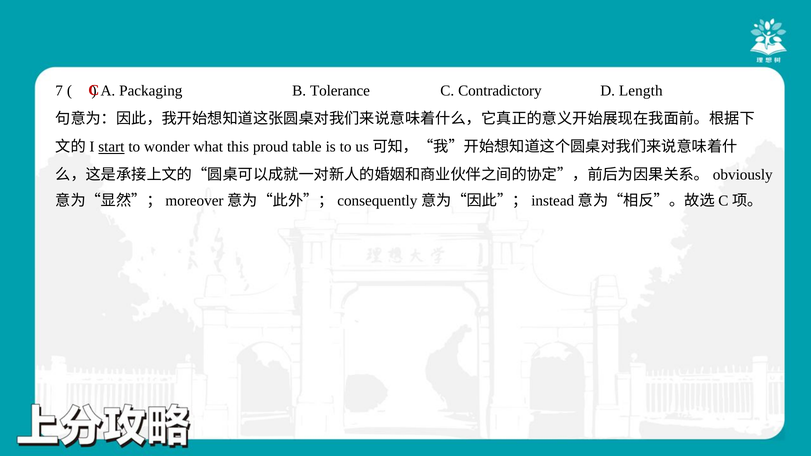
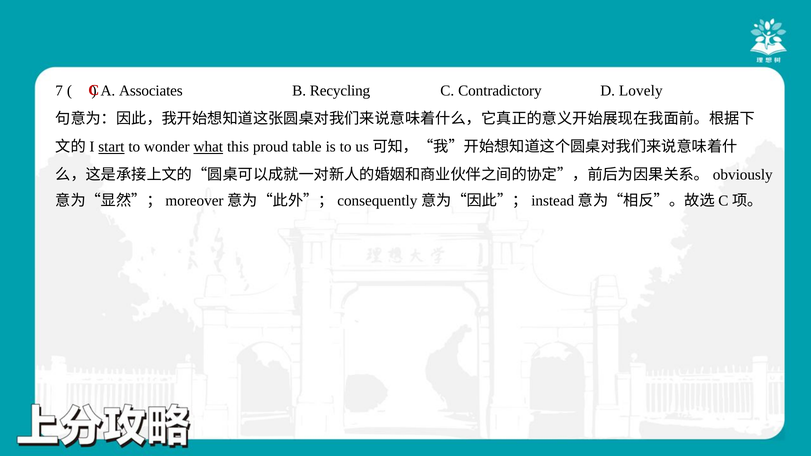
Packaging: Packaging -> Associates
Tolerance: Tolerance -> Recycling
Length: Length -> Lovely
what underline: none -> present
